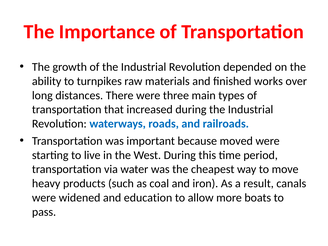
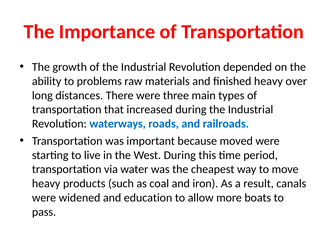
turnpikes: turnpikes -> problems
finished works: works -> heavy
